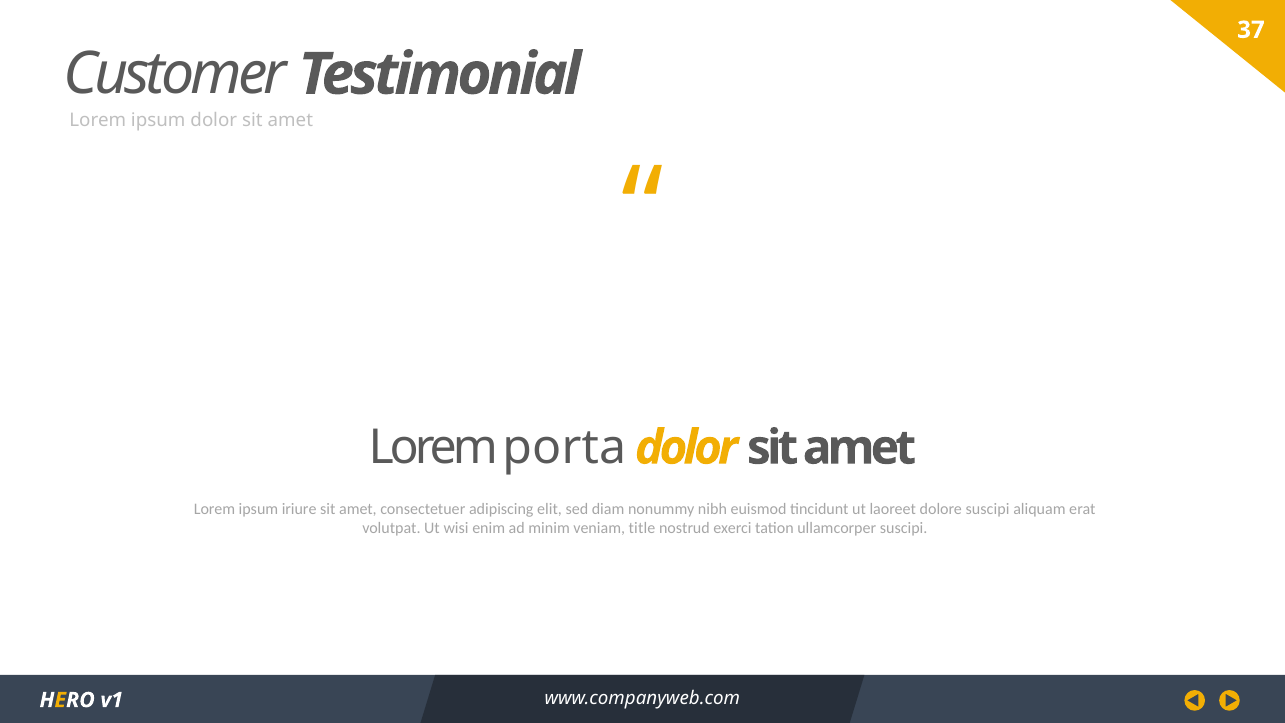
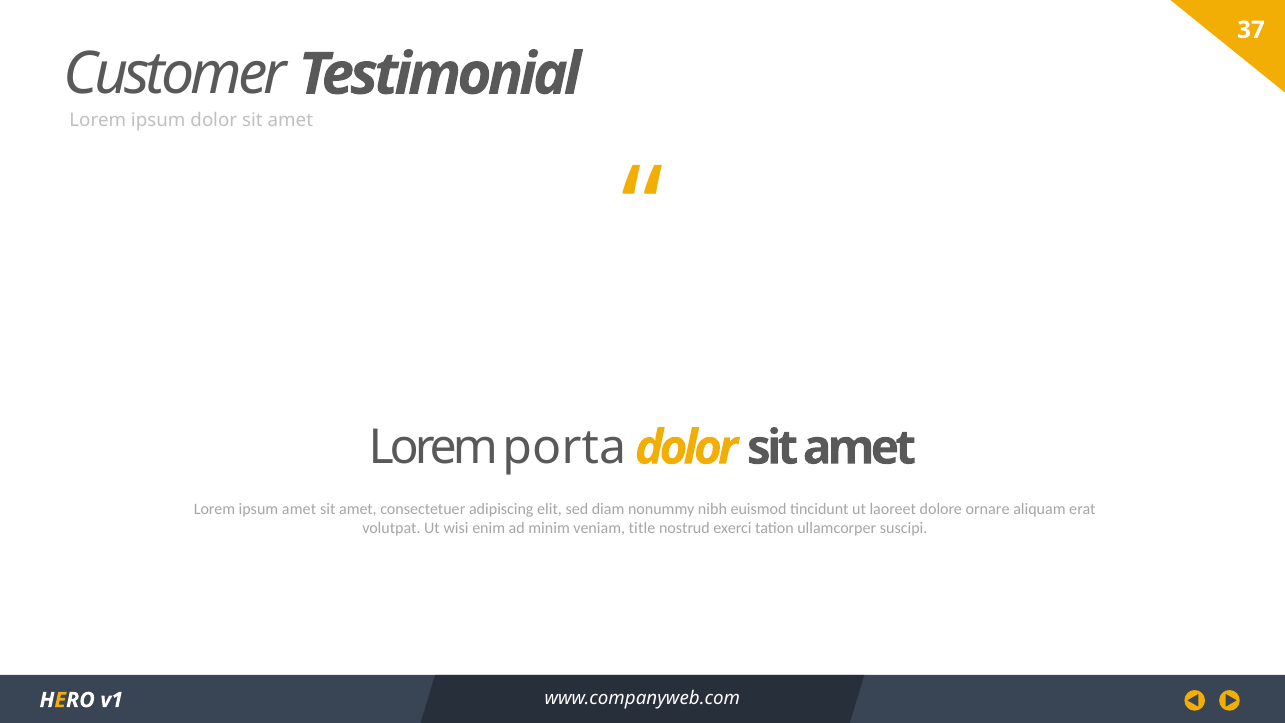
ipsum iriure: iriure -> amet
dolore suscipi: suscipi -> ornare
